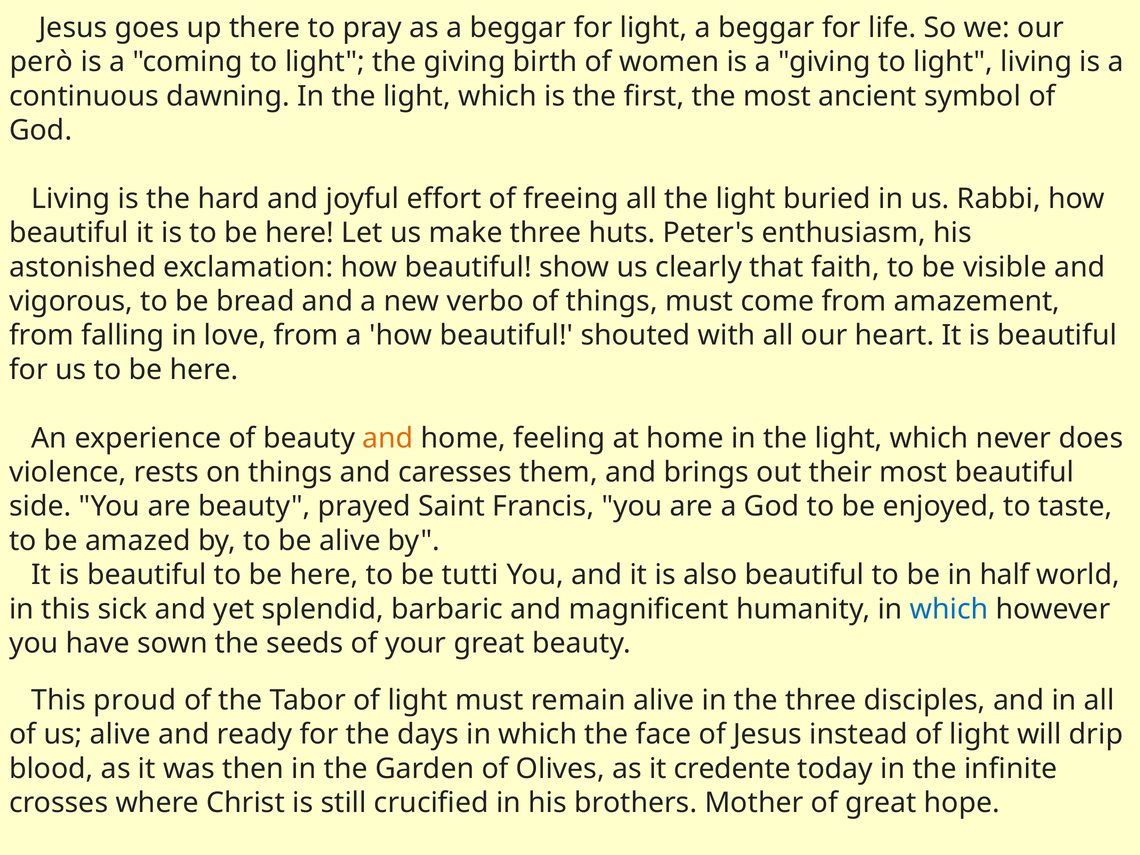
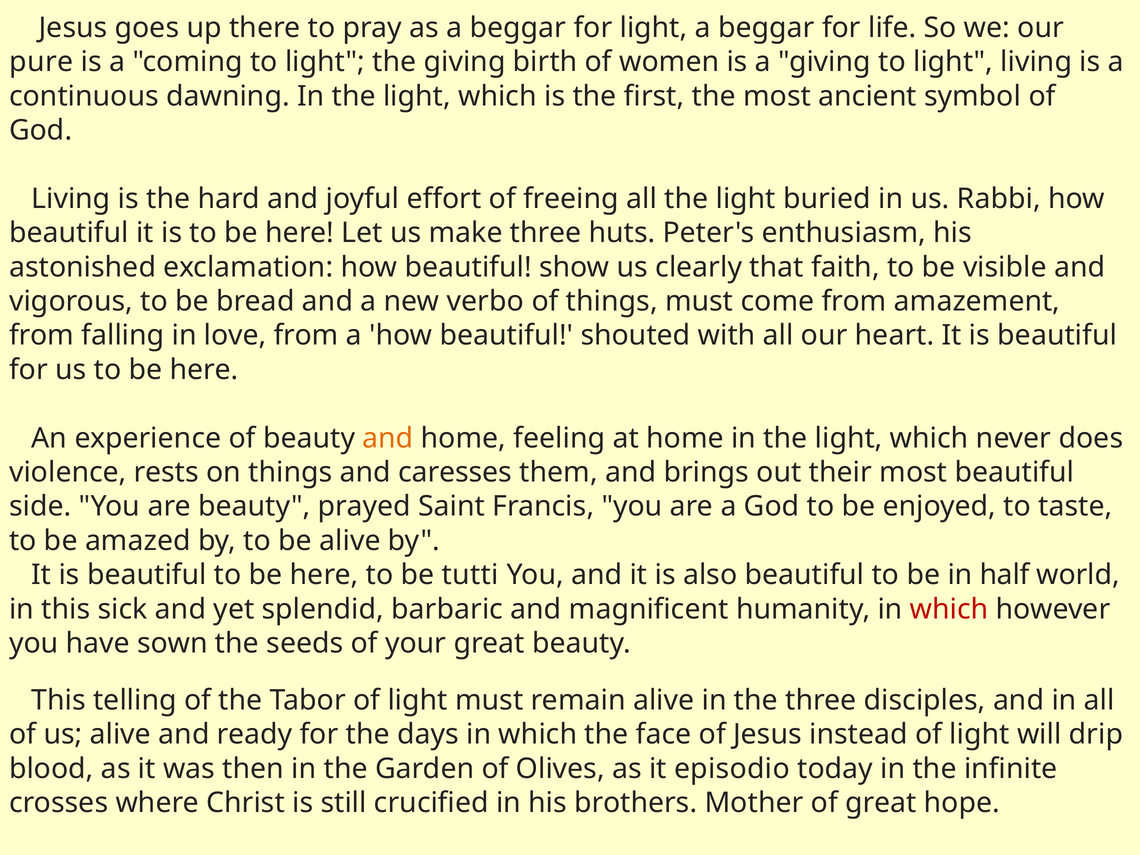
però: però -> pure
which at (949, 609) colour: blue -> red
proud: proud -> telling
credente: credente -> episodio
